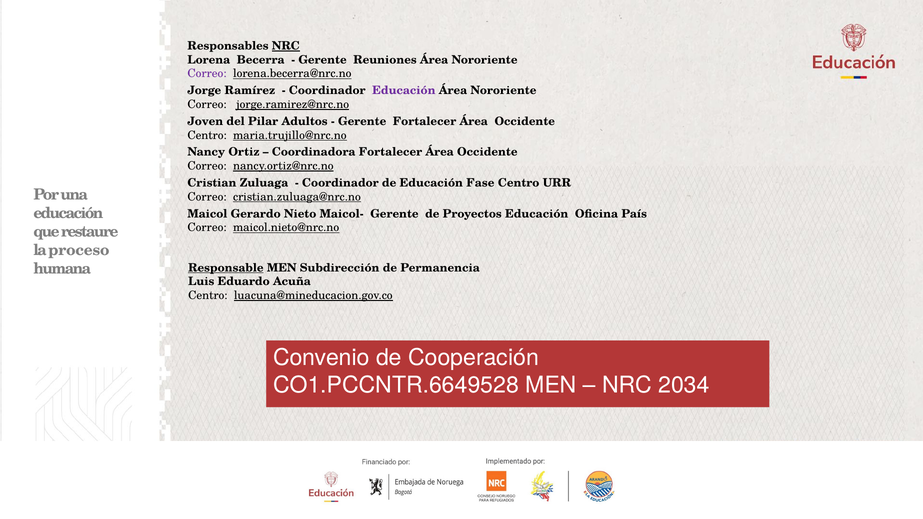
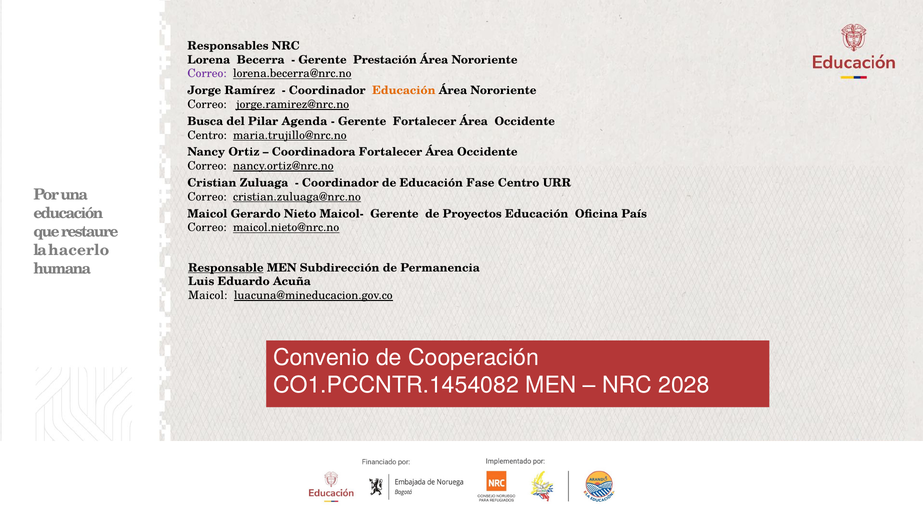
NRC at (286, 46) underline: present -> none
Reuniones: Reuniones -> Prestación
Educación at (404, 91) colour: purple -> orange
Joven: Joven -> Busca
Adultos: Adultos -> Agenda
proceso: proceso -> hacerlo
Centro at (208, 296): Centro -> Maicol
CO1.PCCNTR.6649528: CO1.PCCNTR.6649528 -> CO1.PCCNTR.1454082
2034: 2034 -> 2028
